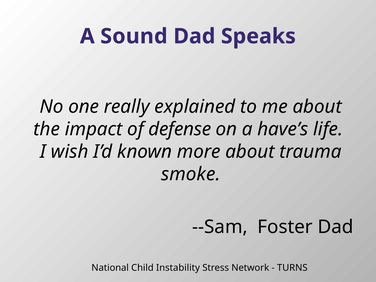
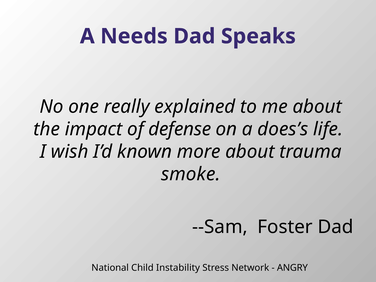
Sound: Sound -> Needs
have’s: have’s -> does’s
TURNS: TURNS -> ANGRY
